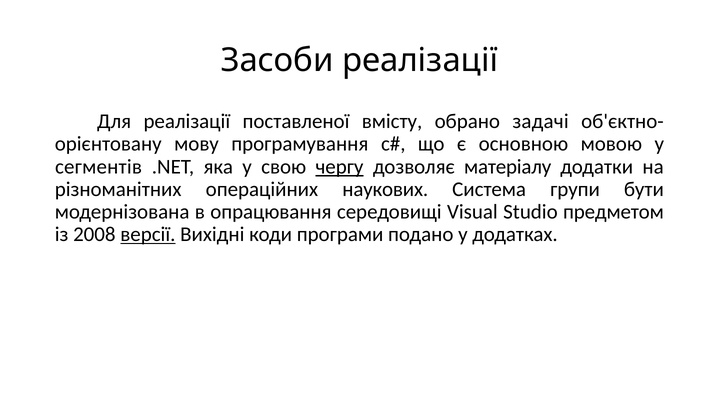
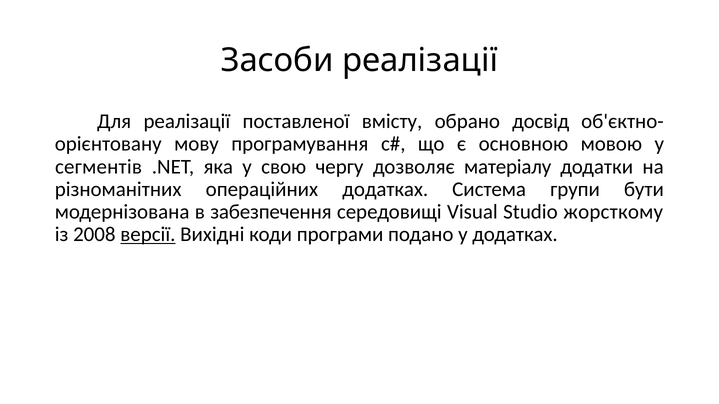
задачі: задачі -> досвід
чергу underline: present -> none
операційних наукових: наукових -> додатках
опрацювання: опрацювання -> забезпечення
предметом: предметом -> жорсткому
